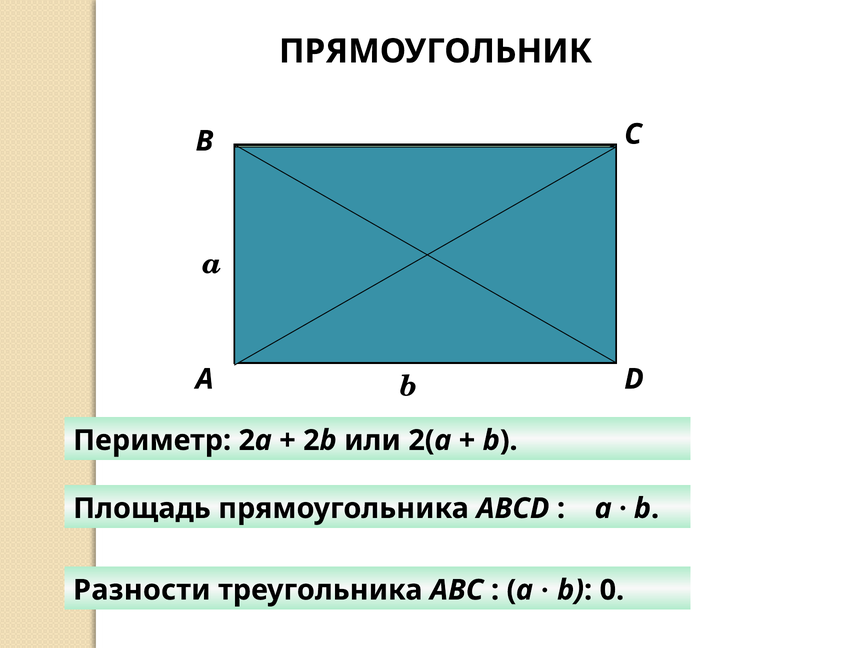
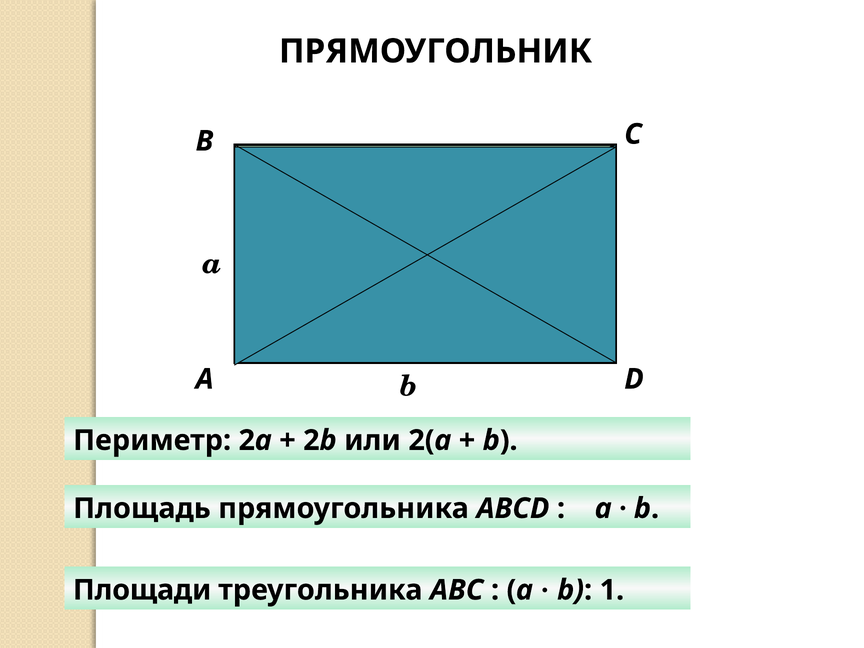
Разности: Разности -> Площади
0: 0 -> 1
